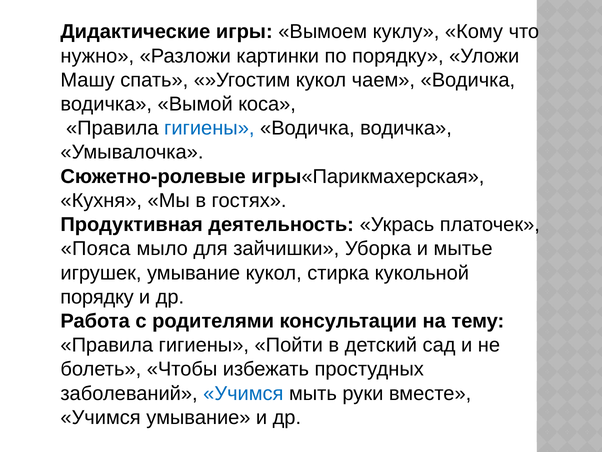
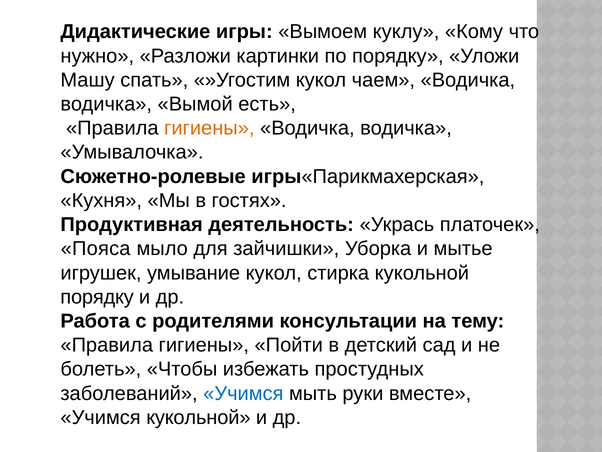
коса: коса -> есть
гигиены at (209, 128) colour: blue -> orange
Учимся умывание: умывание -> кукольной
